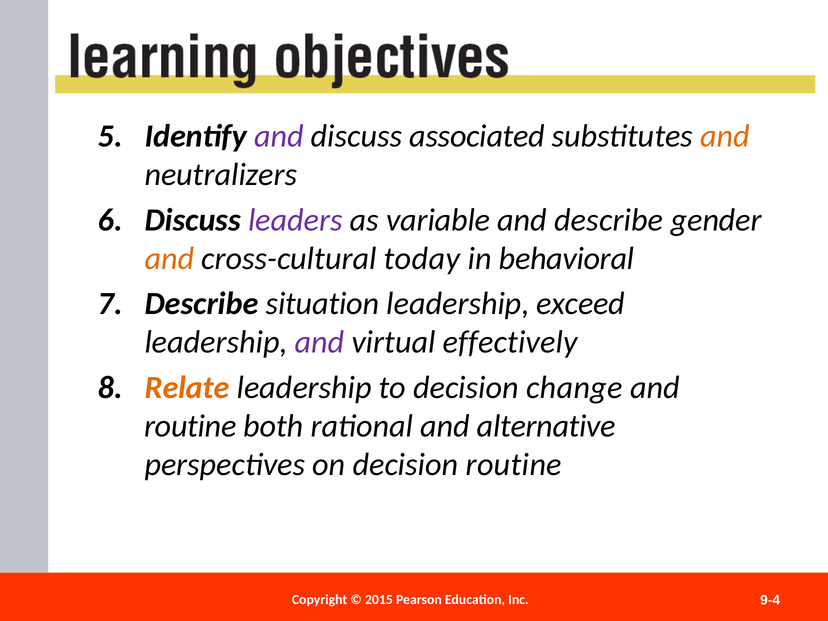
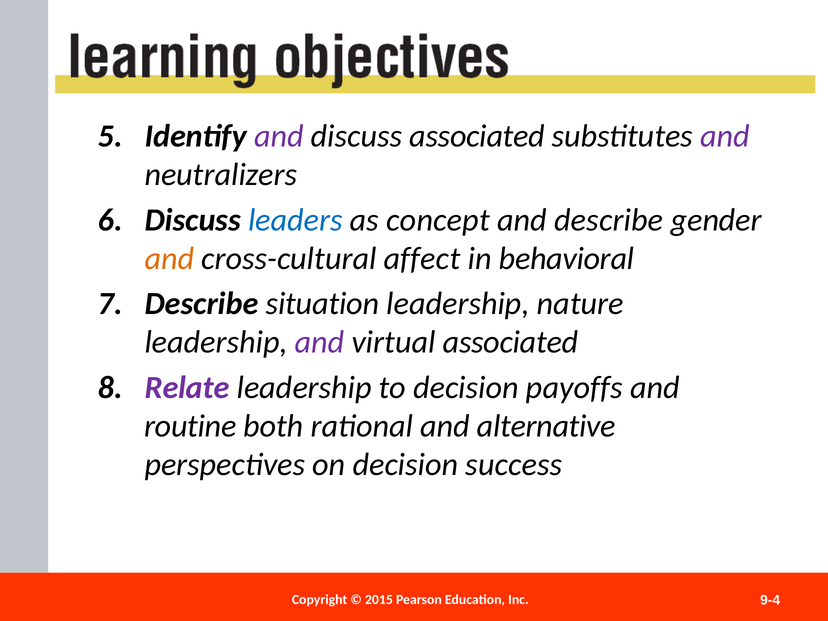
and at (725, 136) colour: orange -> purple
leaders colour: purple -> blue
variable: variable -> concept
today: today -> affect
exceed: exceed -> nature
virtual effectively: effectively -> associated
Relate colour: orange -> purple
change: change -> payoffs
decision routine: routine -> success
